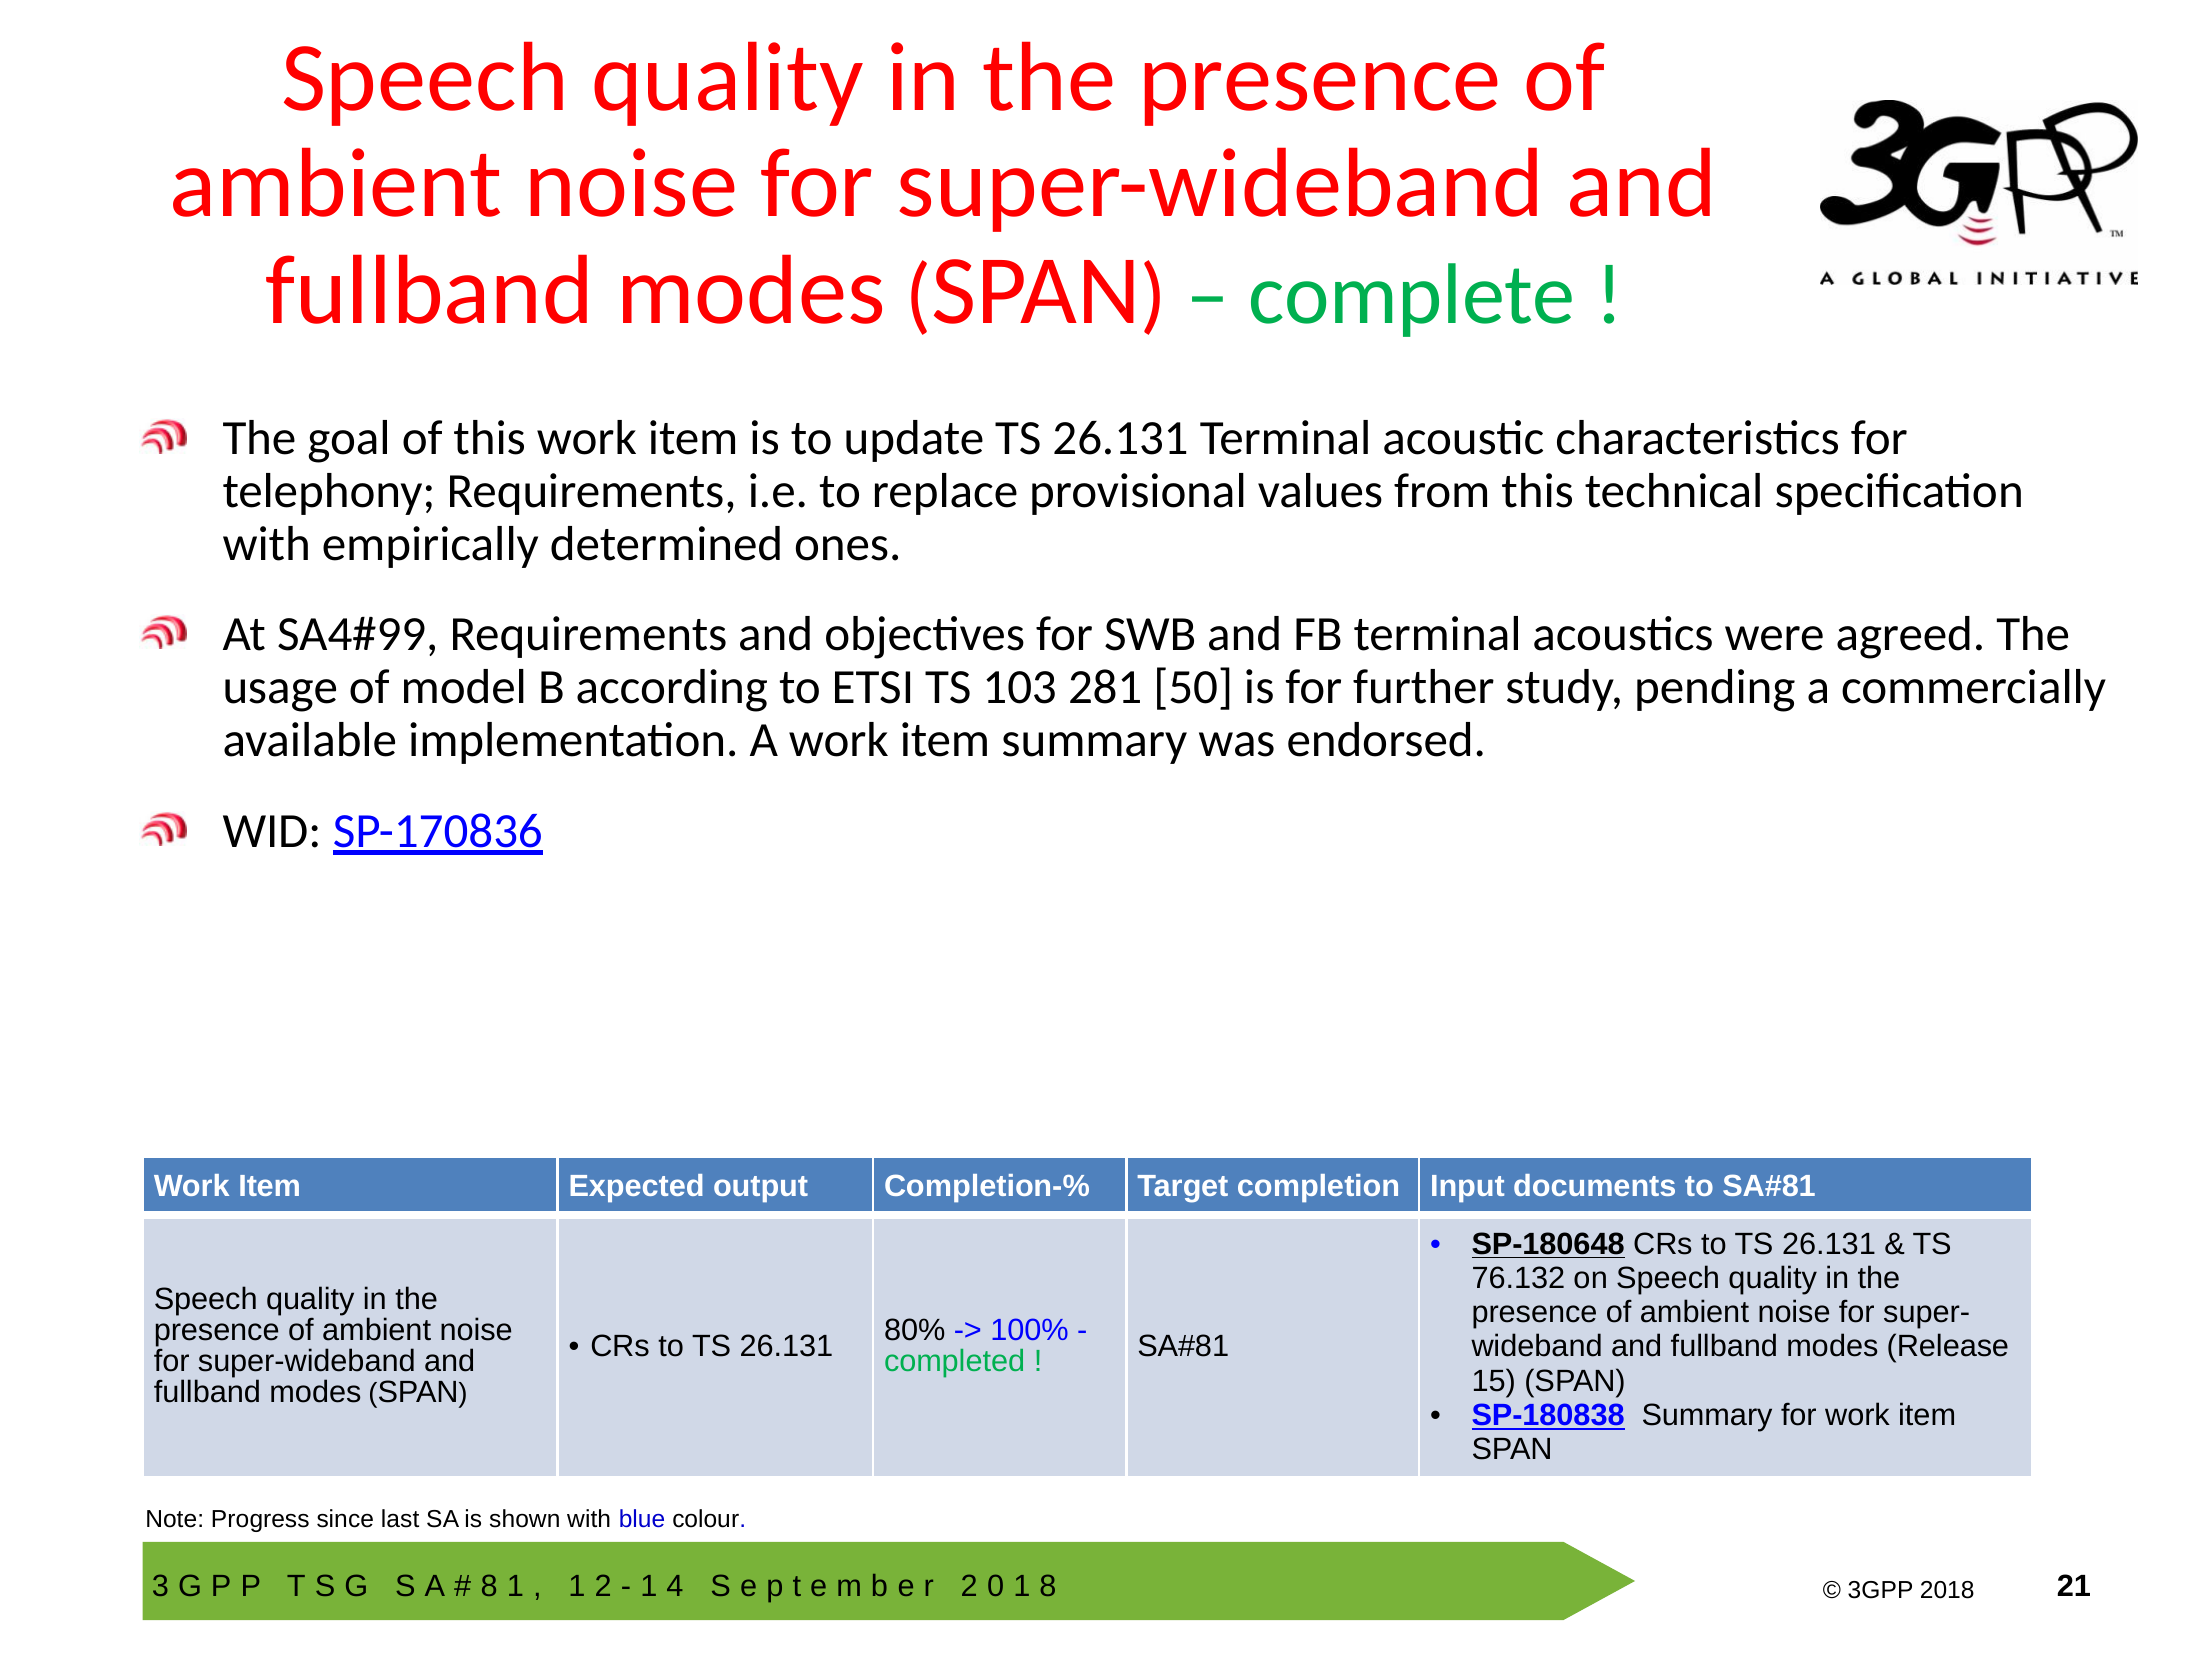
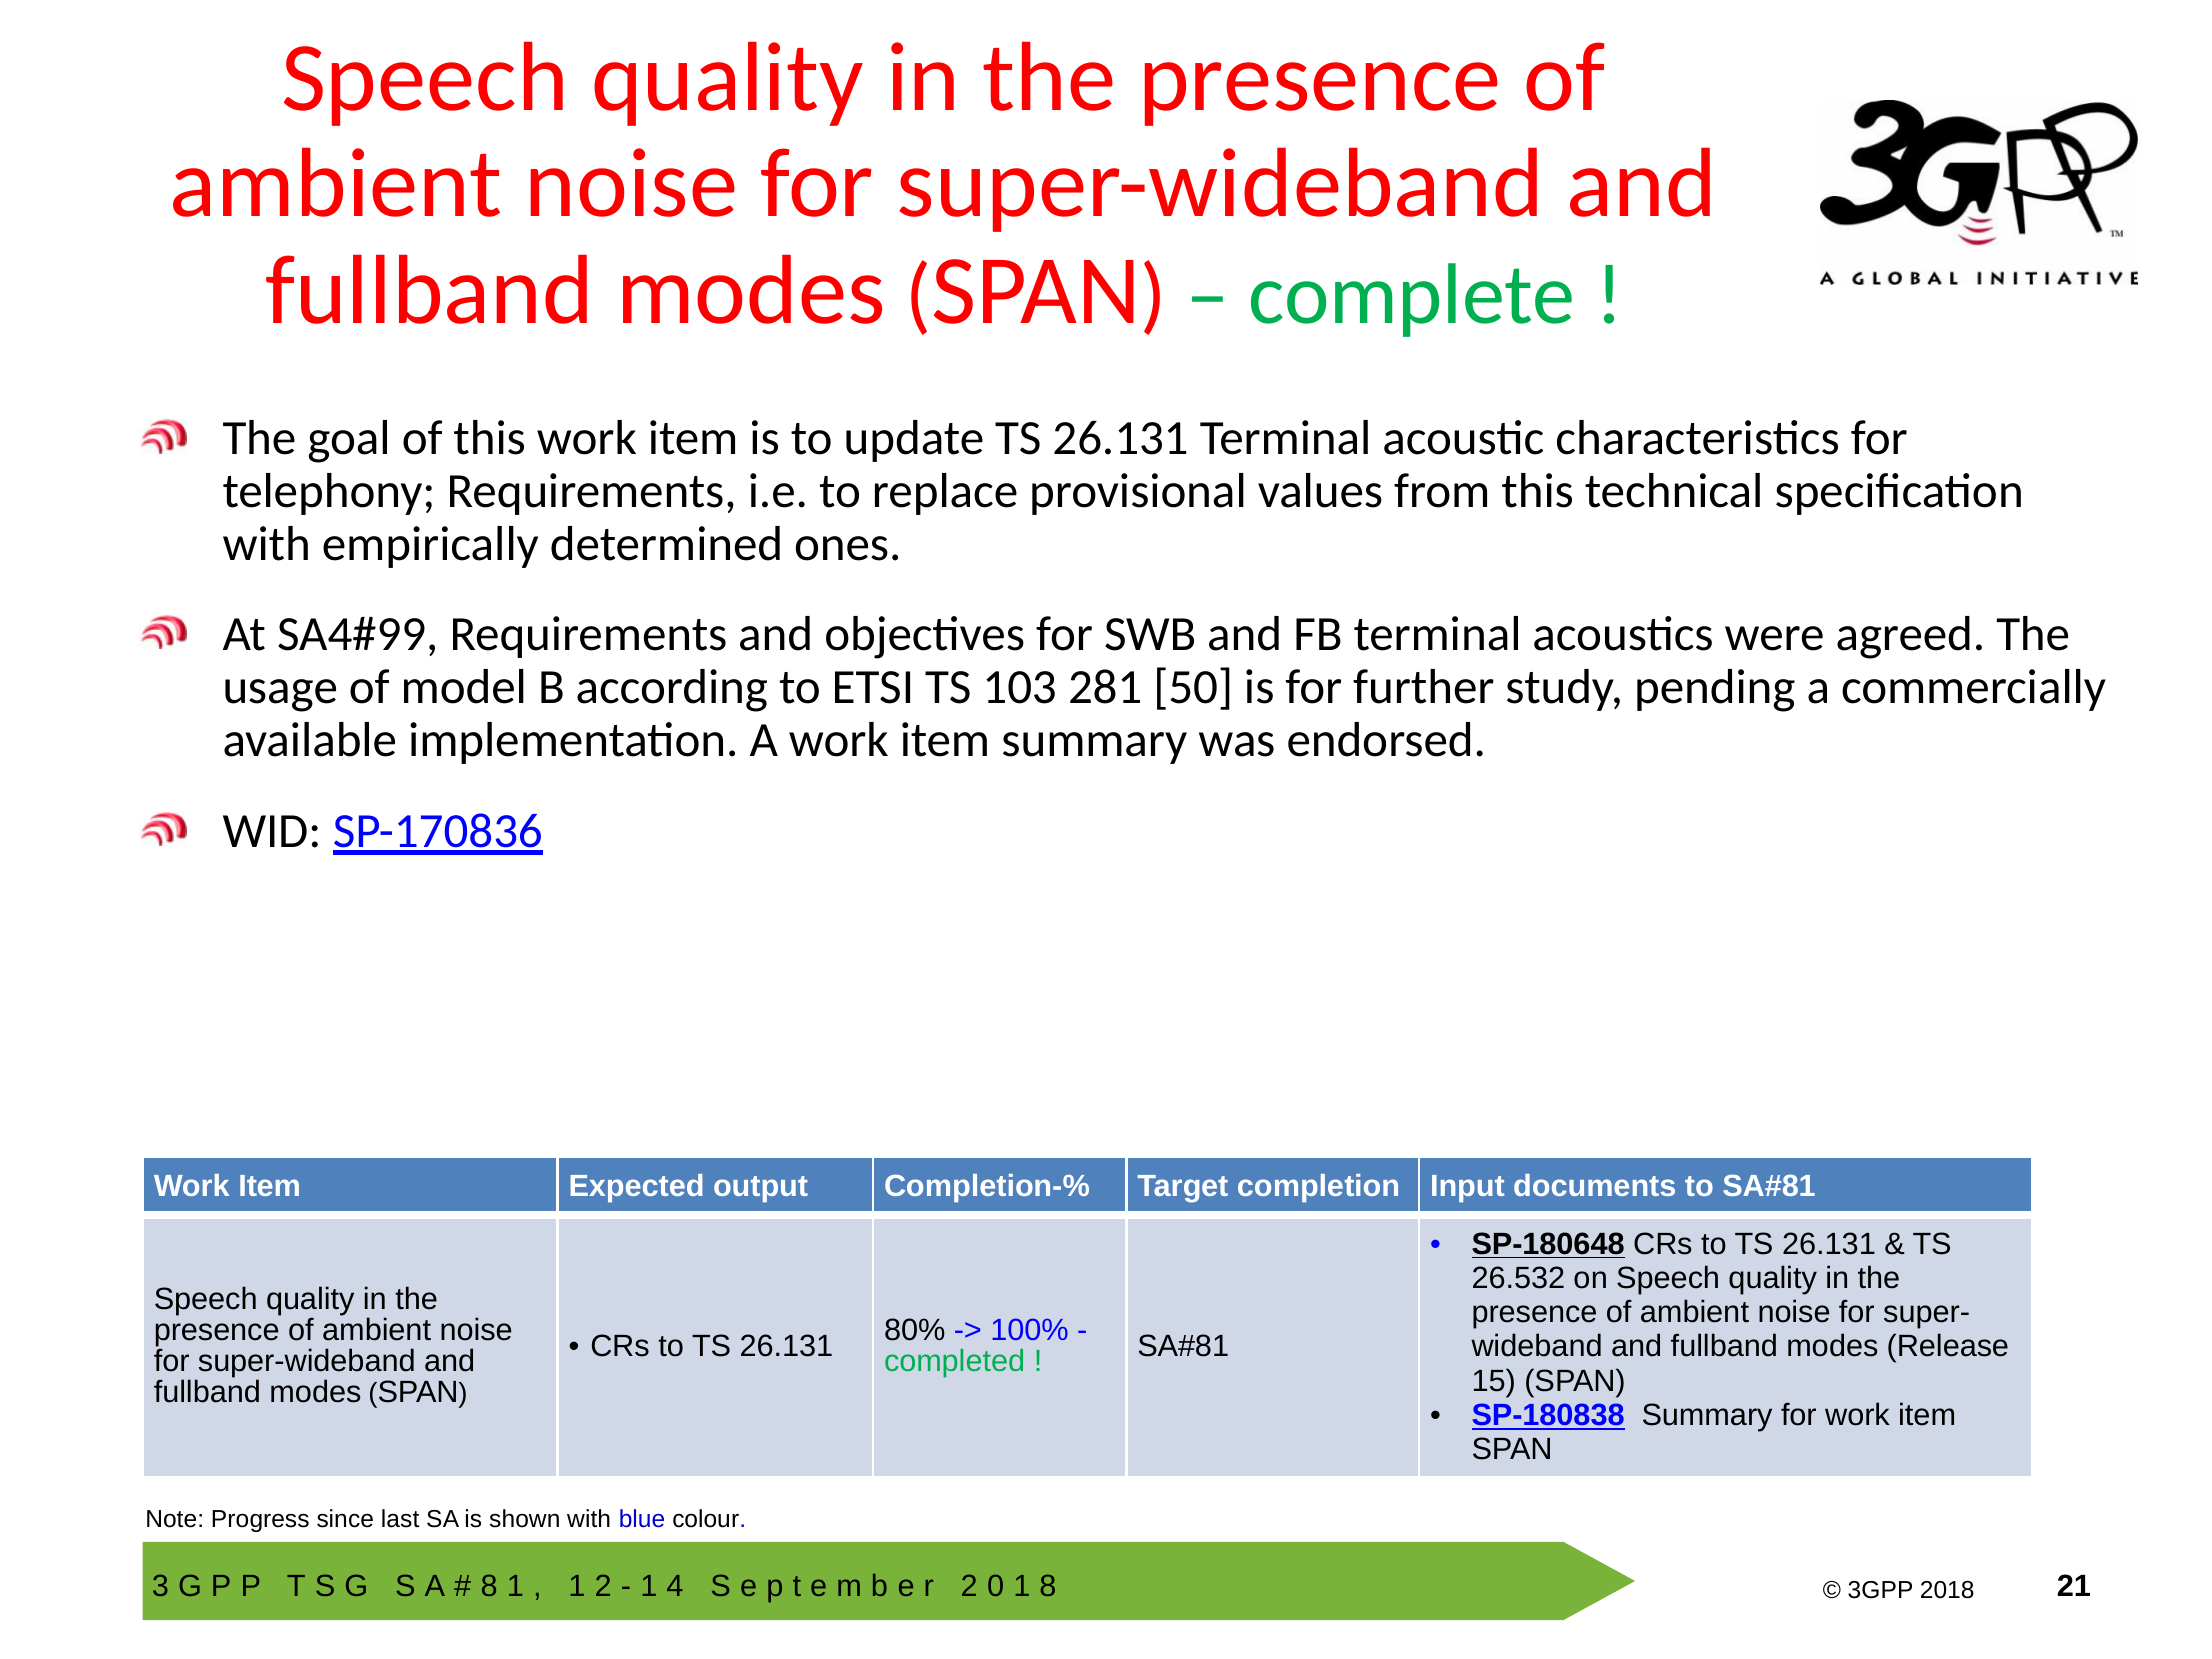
76.132: 76.132 -> 26.532
